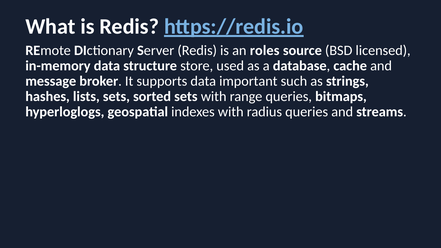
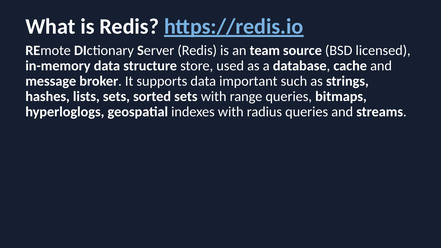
roles: roles -> team
